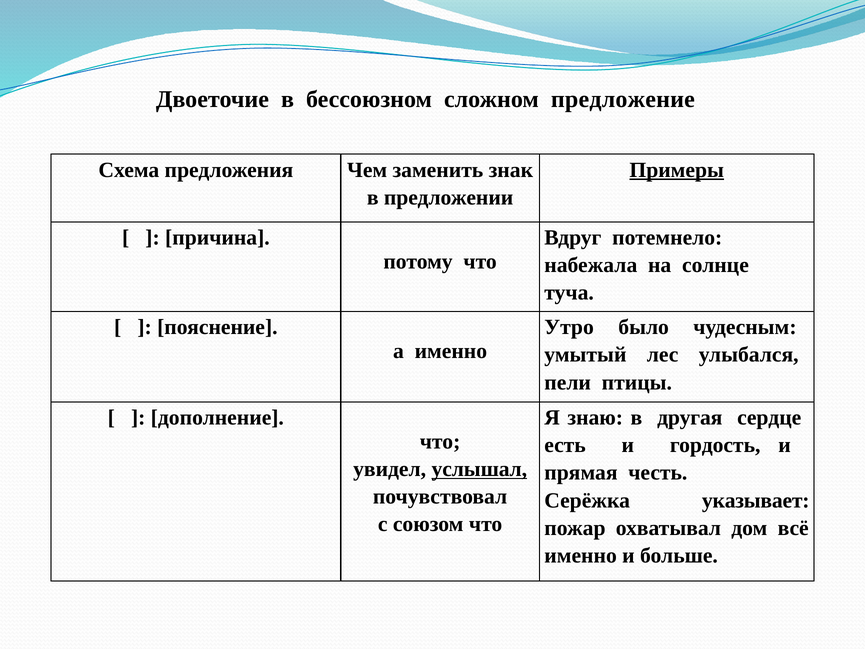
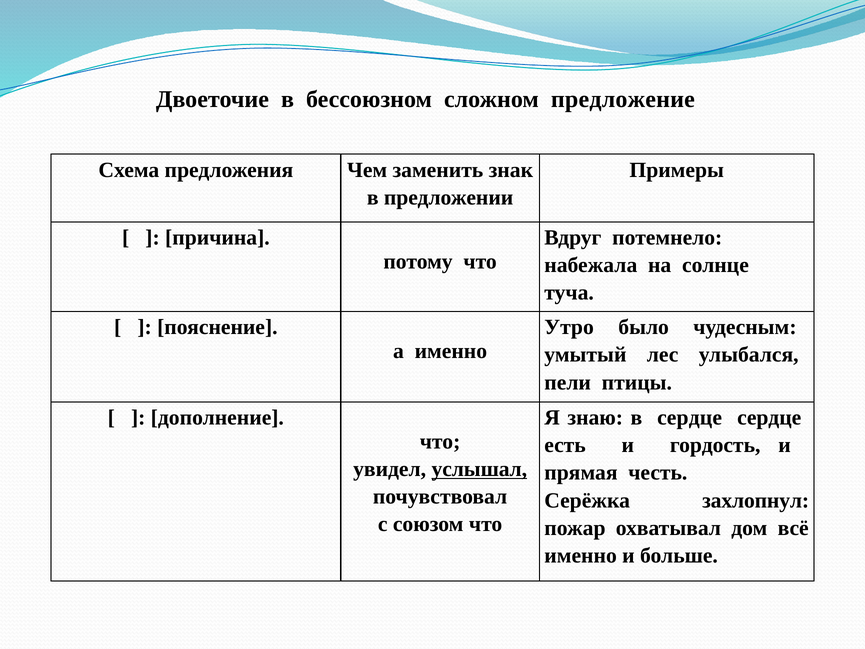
Примеры underline: present -> none
в другая: другая -> сердце
указывает: указывает -> захлопнул
